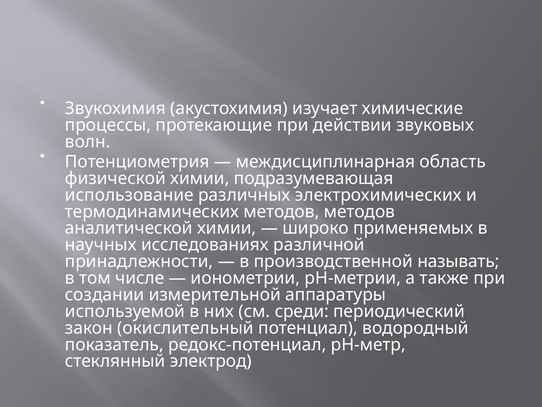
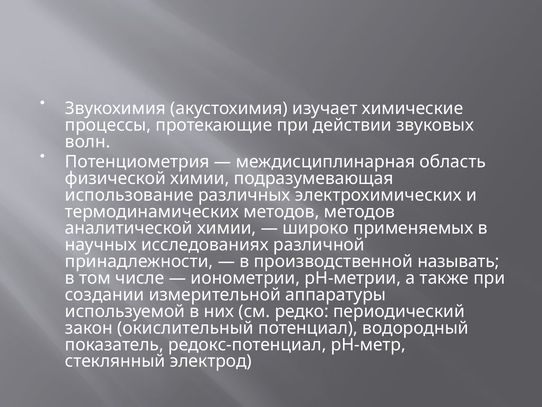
среди: среди -> редко
